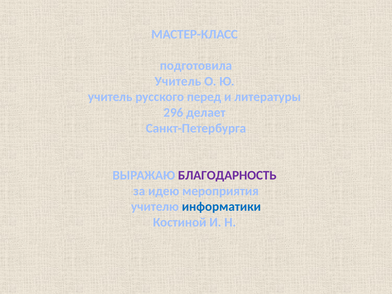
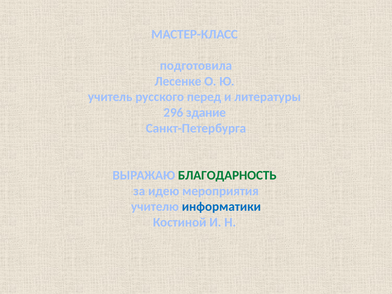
Учитель at (178, 81): Учитель -> Лесенке
делает: делает -> здание
БЛАГОДАРНОСТЬ colour: purple -> green
